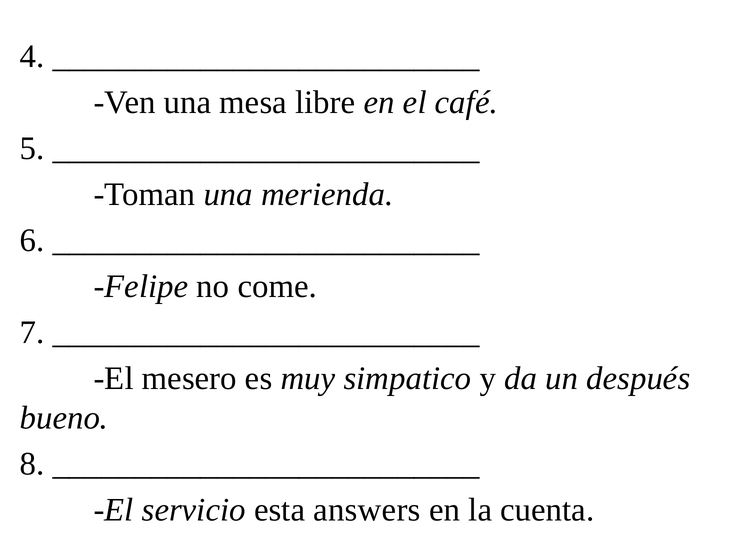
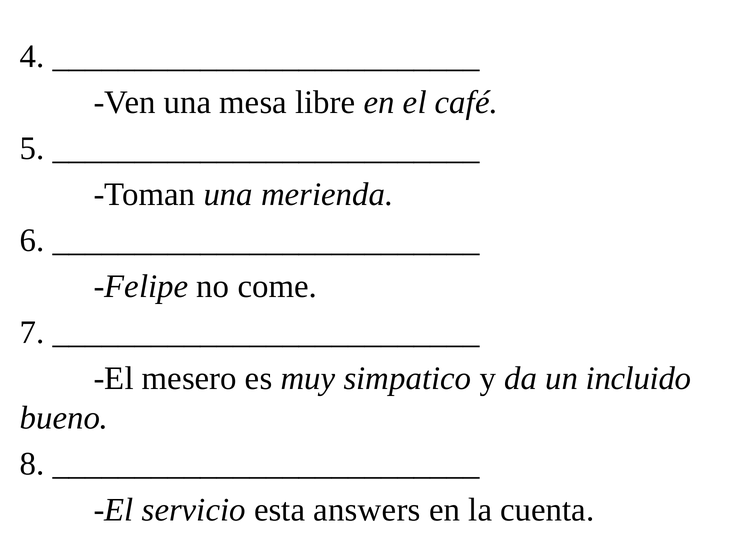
después: después -> incluido
